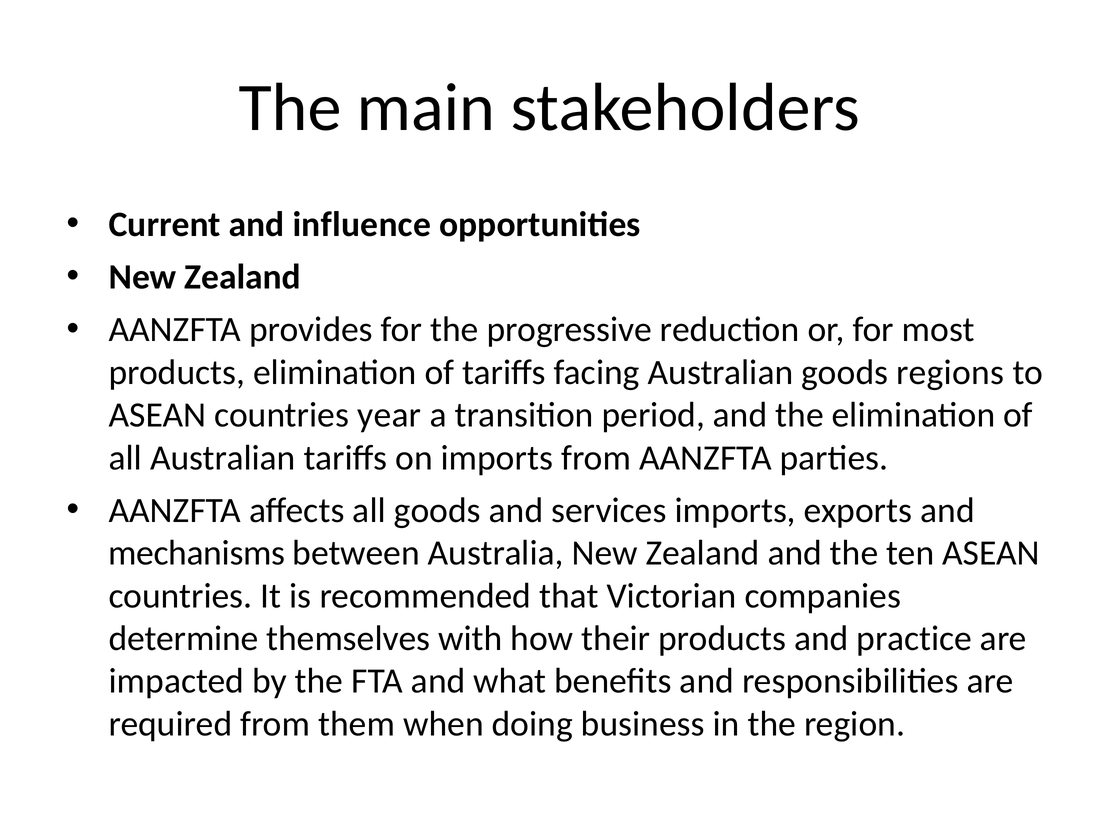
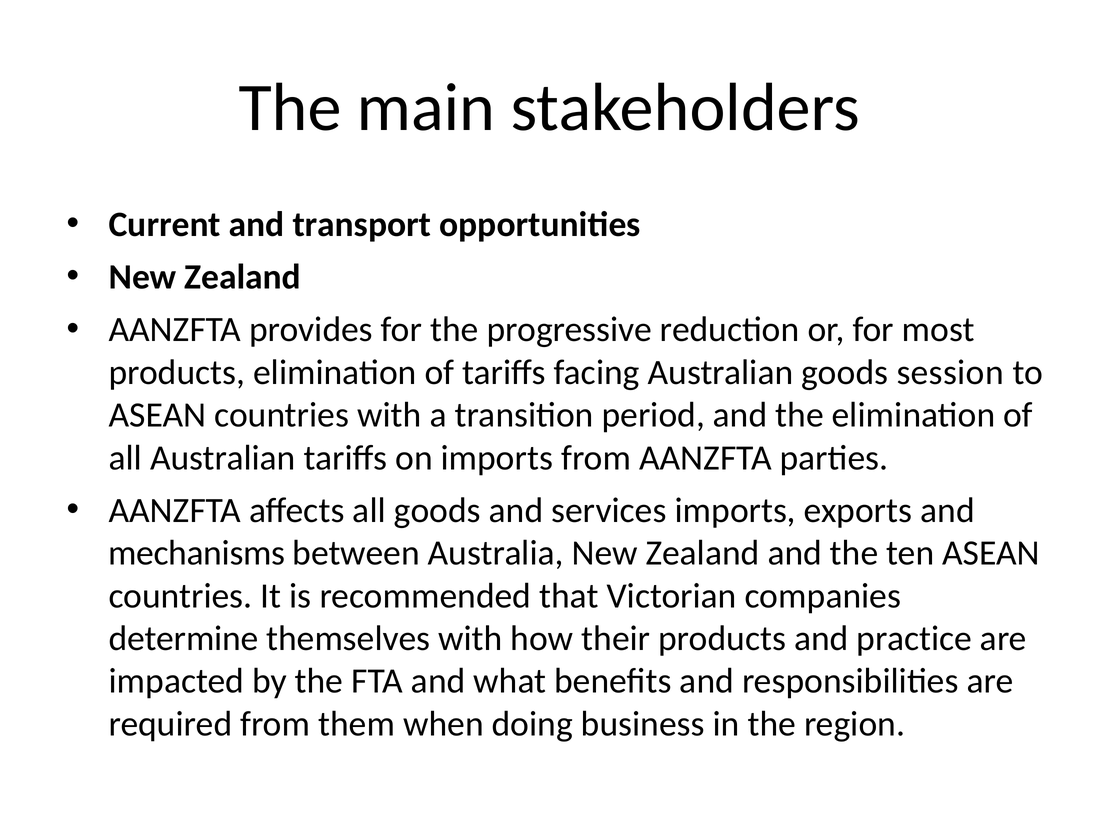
influence: influence -> transport
regions: regions -> session
countries year: year -> with
